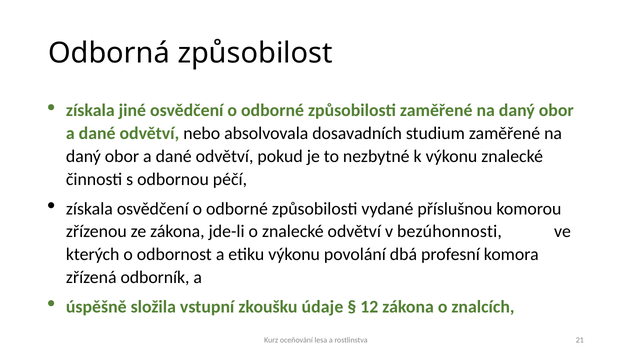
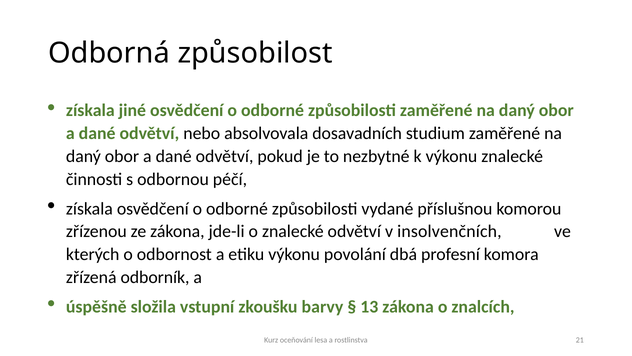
bezúhonnosti: bezúhonnosti -> insolvenčních
údaje: údaje -> barvy
12: 12 -> 13
